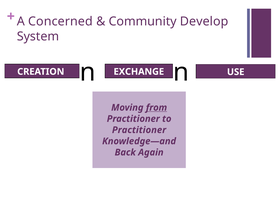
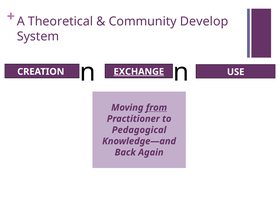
Concerned: Concerned -> Theoretical
EXCHANGE underline: none -> present
Practitioner at (139, 130): Practitioner -> Pedagogical
